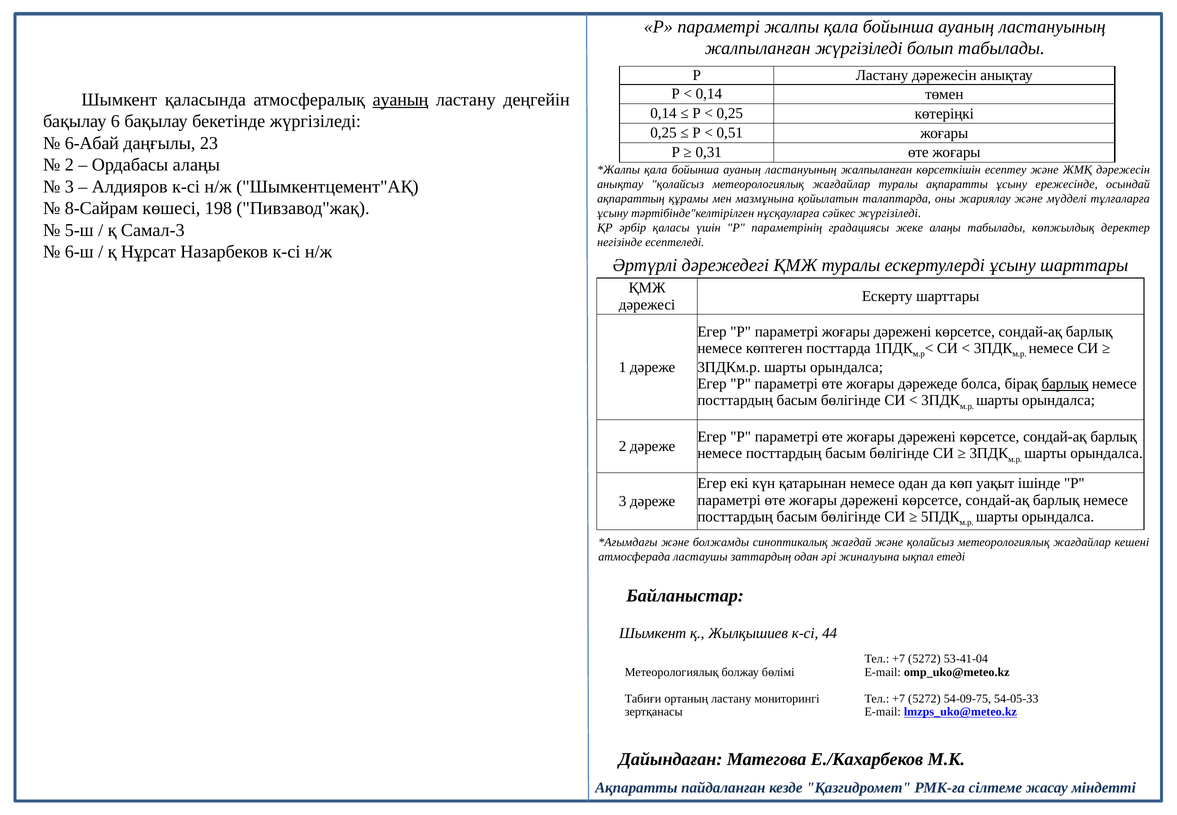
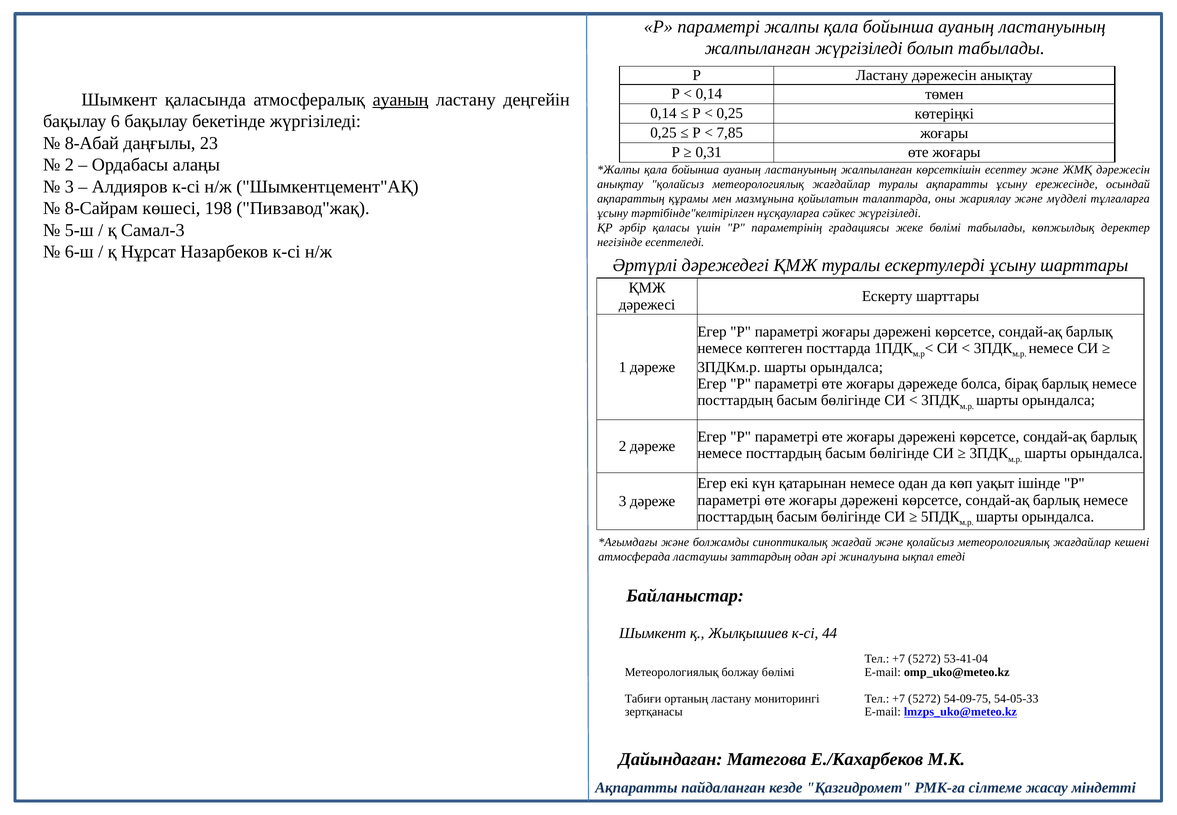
0,51: 0,51 -> 7,85
6-Абай: 6-Абай -> 8-Абай
жеке алаңы: алаңы -> бөлімі
барлық at (1065, 384) underline: present -> none
